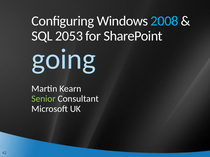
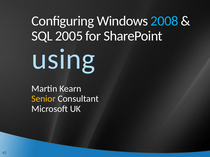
2053: 2053 -> 2005
going: going -> using
Senior colour: light green -> yellow
